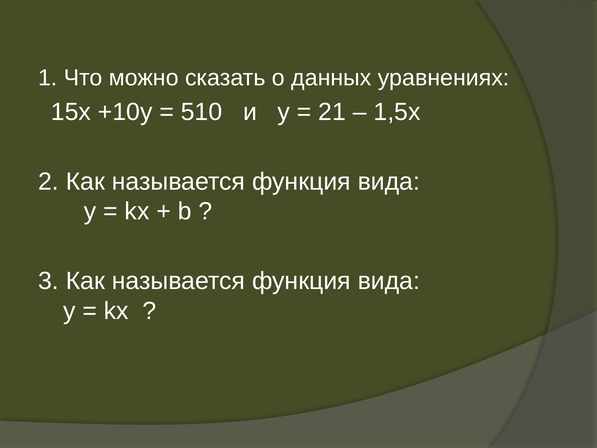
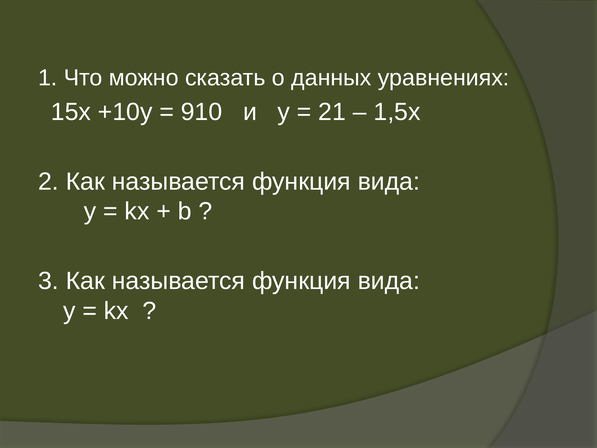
510: 510 -> 910
